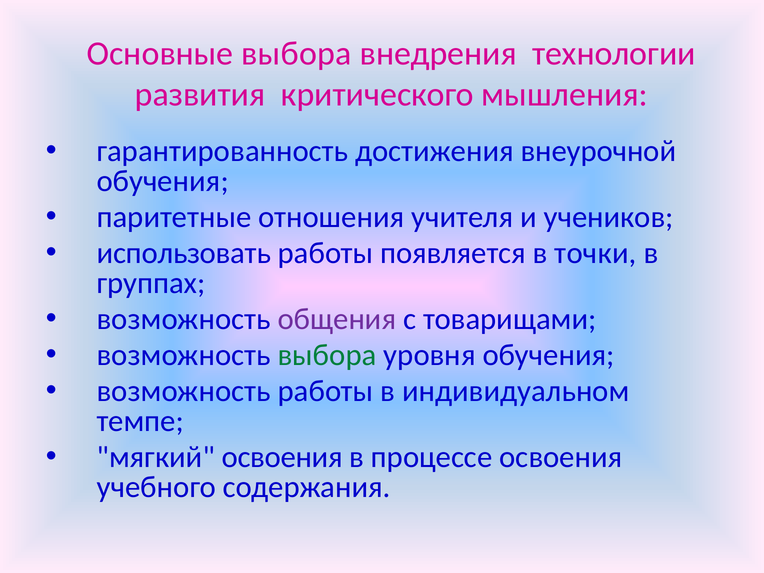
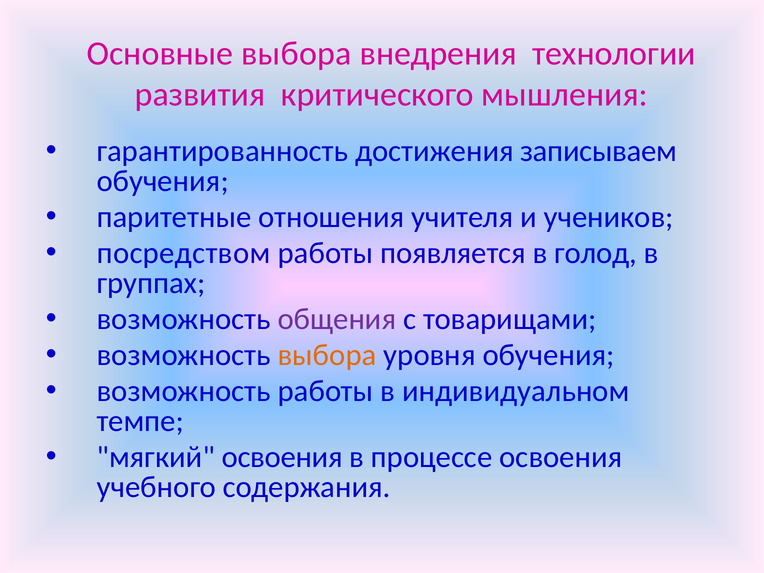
внеурочной: внеурочной -> записываем
использовать: использовать -> посредством
точки: точки -> голод
выбора at (327, 355) colour: green -> orange
